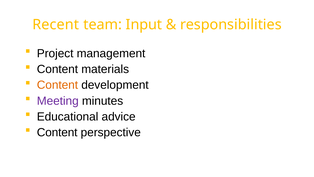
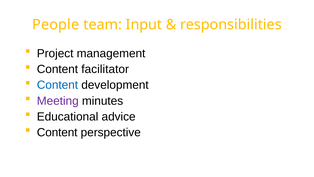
Recent: Recent -> People
materials: materials -> facilitator
Content at (57, 85) colour: orange -> blue
